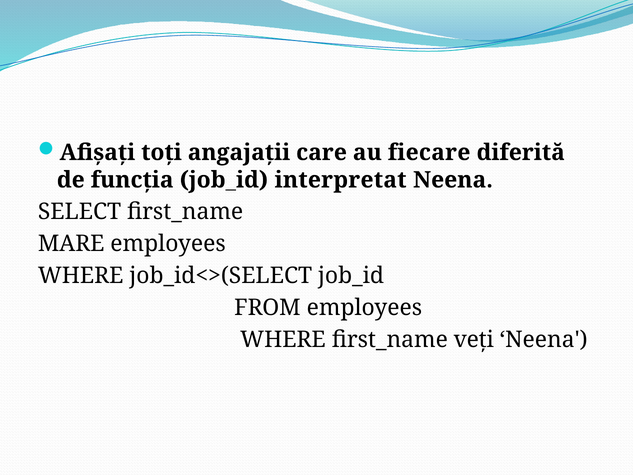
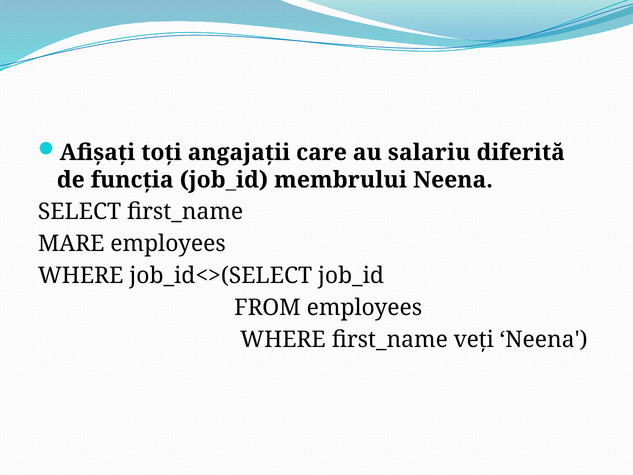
fiecare: fiecare -> salariu
interpretat: interpretat -> membrului
